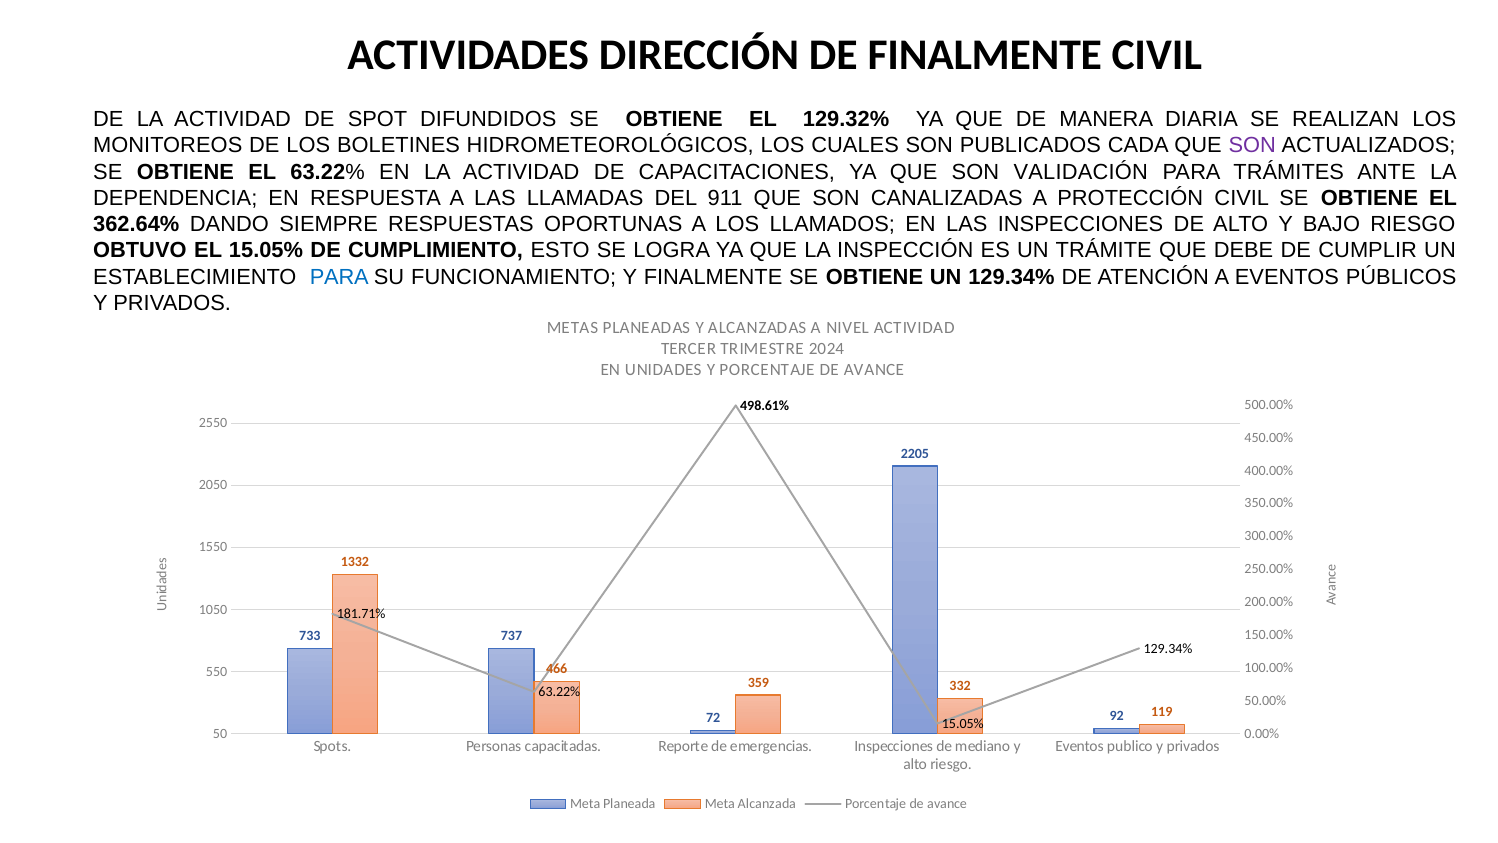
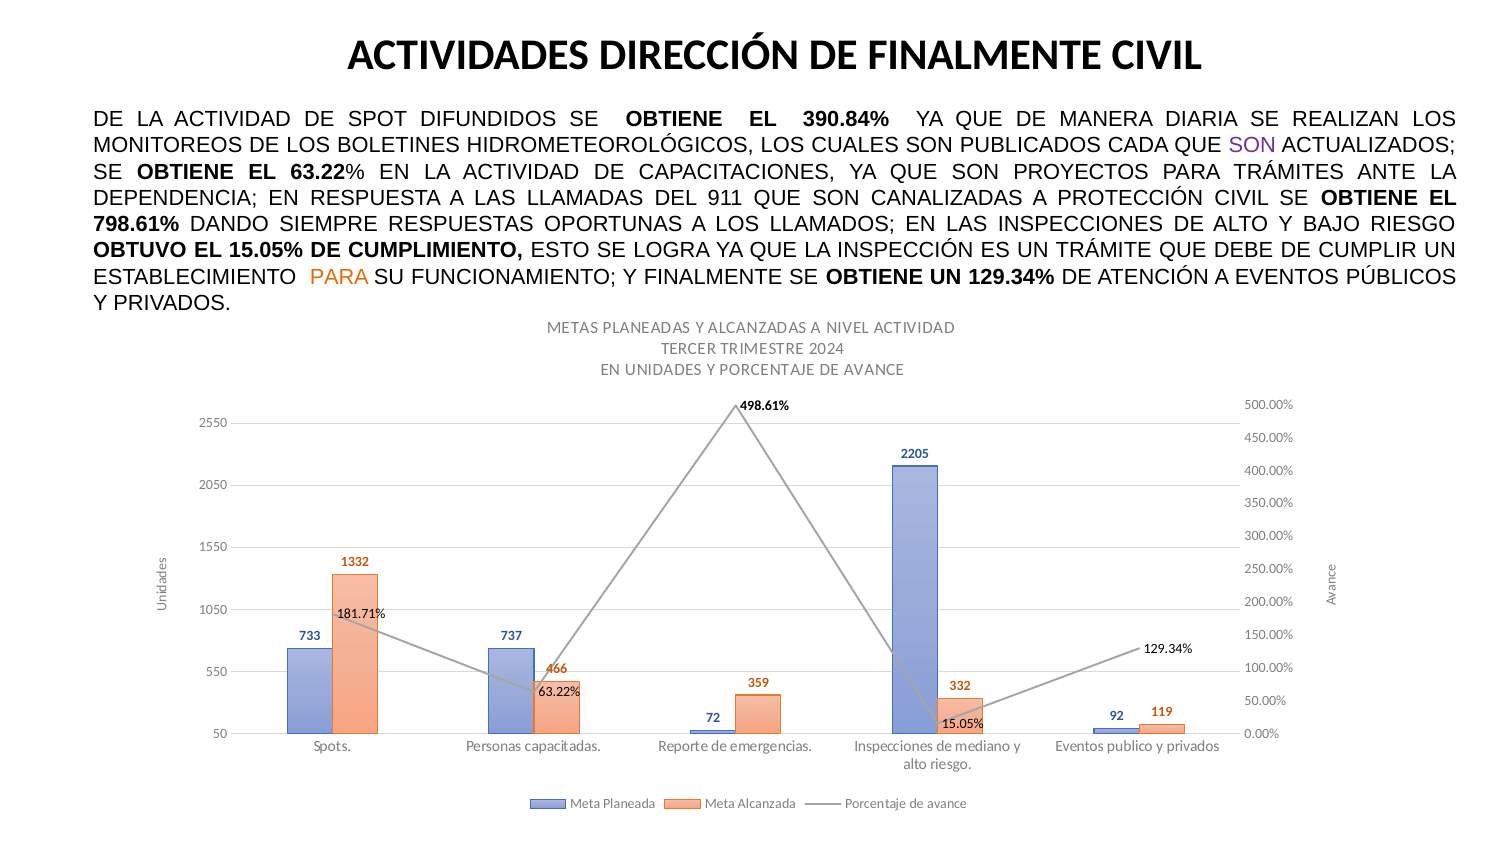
129.32%: 129.32% -> 390.84%
VALIDACIÓN: VALIDACIÓN -> PROYECTOS
362.64%: 362.64% -> 798.61%
PARA at (339, 277) colour: blue -> orange
